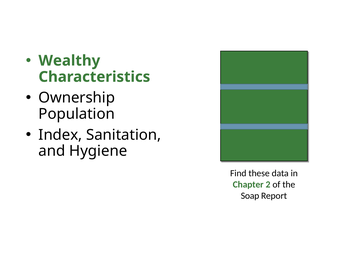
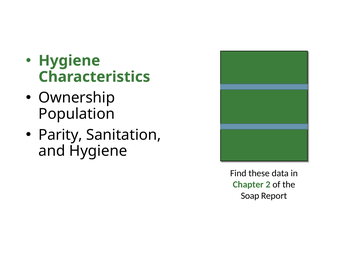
Wealthy at (69, 61): Wealthy -> Hygiene
Index: Index -> Parity
